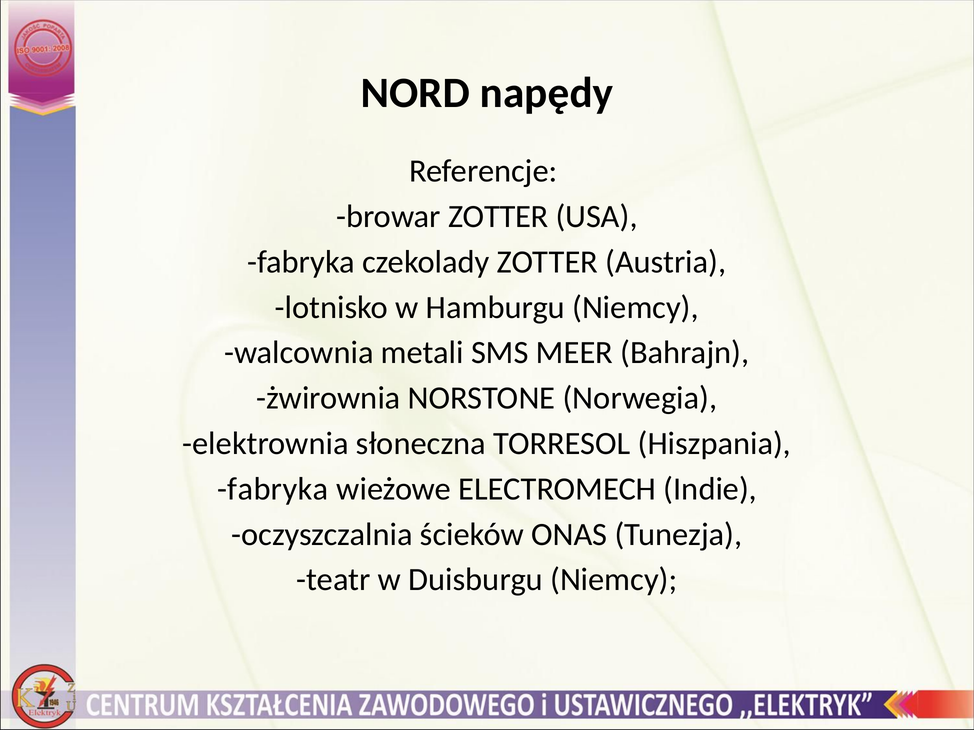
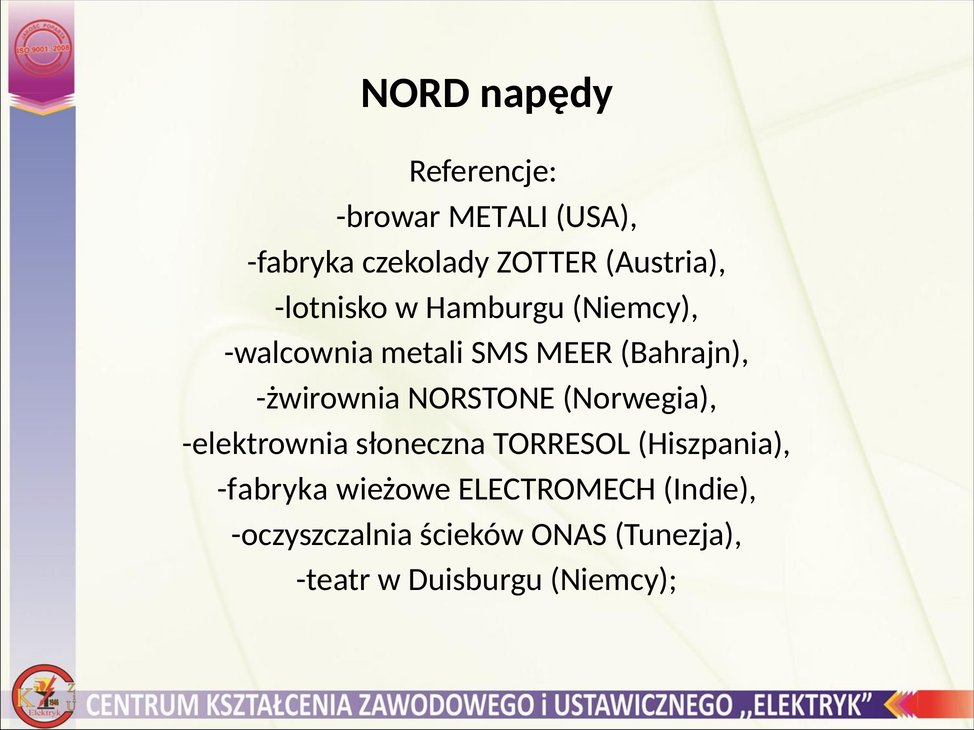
browar ZOTTER: ZOTTER -> METALI
